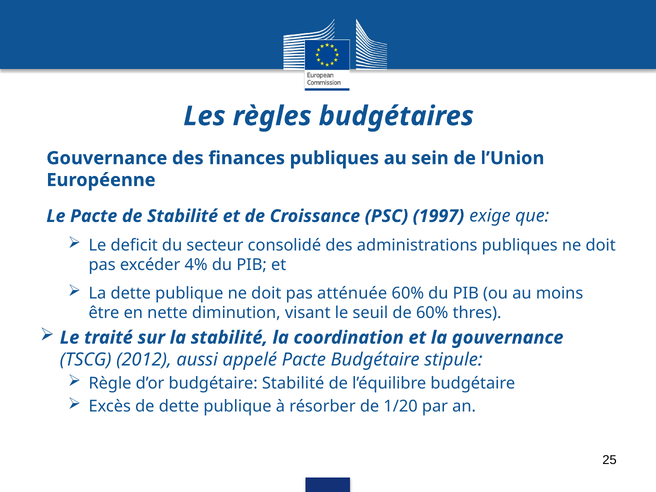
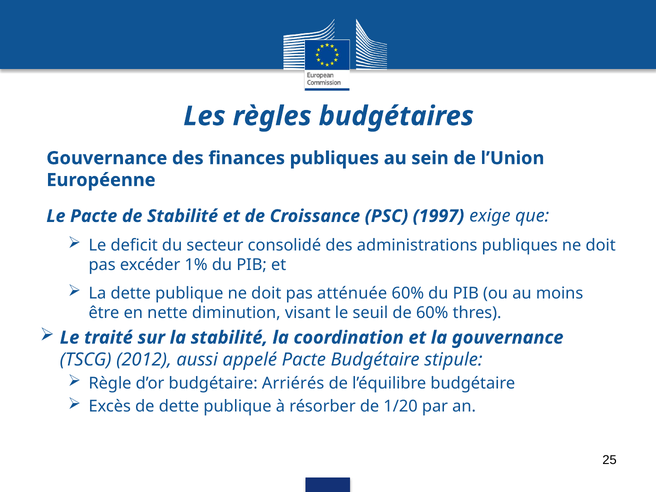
4%: 4% -> 1%
budgétaire Stabilité: Stabilité -> Arriérés
